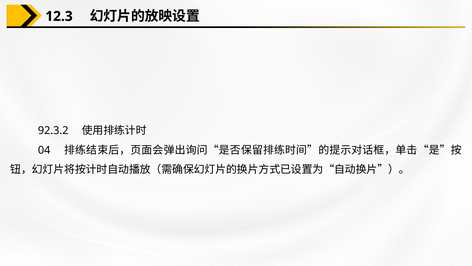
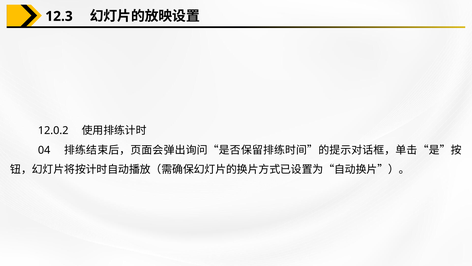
92.3.2: 92.3.2 -> 12.0.2
